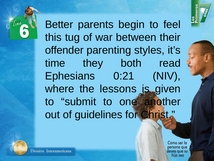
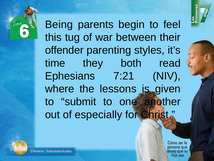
Better: Better -> Being
0:21: 0:21 -> 7:21
guidelines: guidelines -> especially
